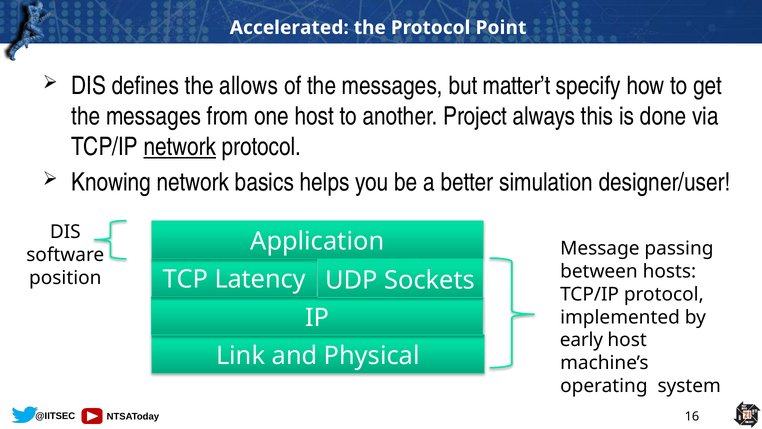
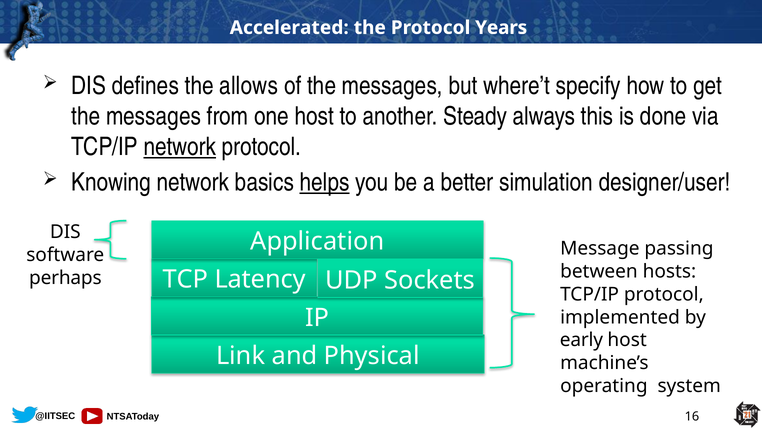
Point: Point -> Years
matter’t: matter’t -> where’t
Project: Project -> Steady
helps underline: none -> present
position: position -> perhaps
